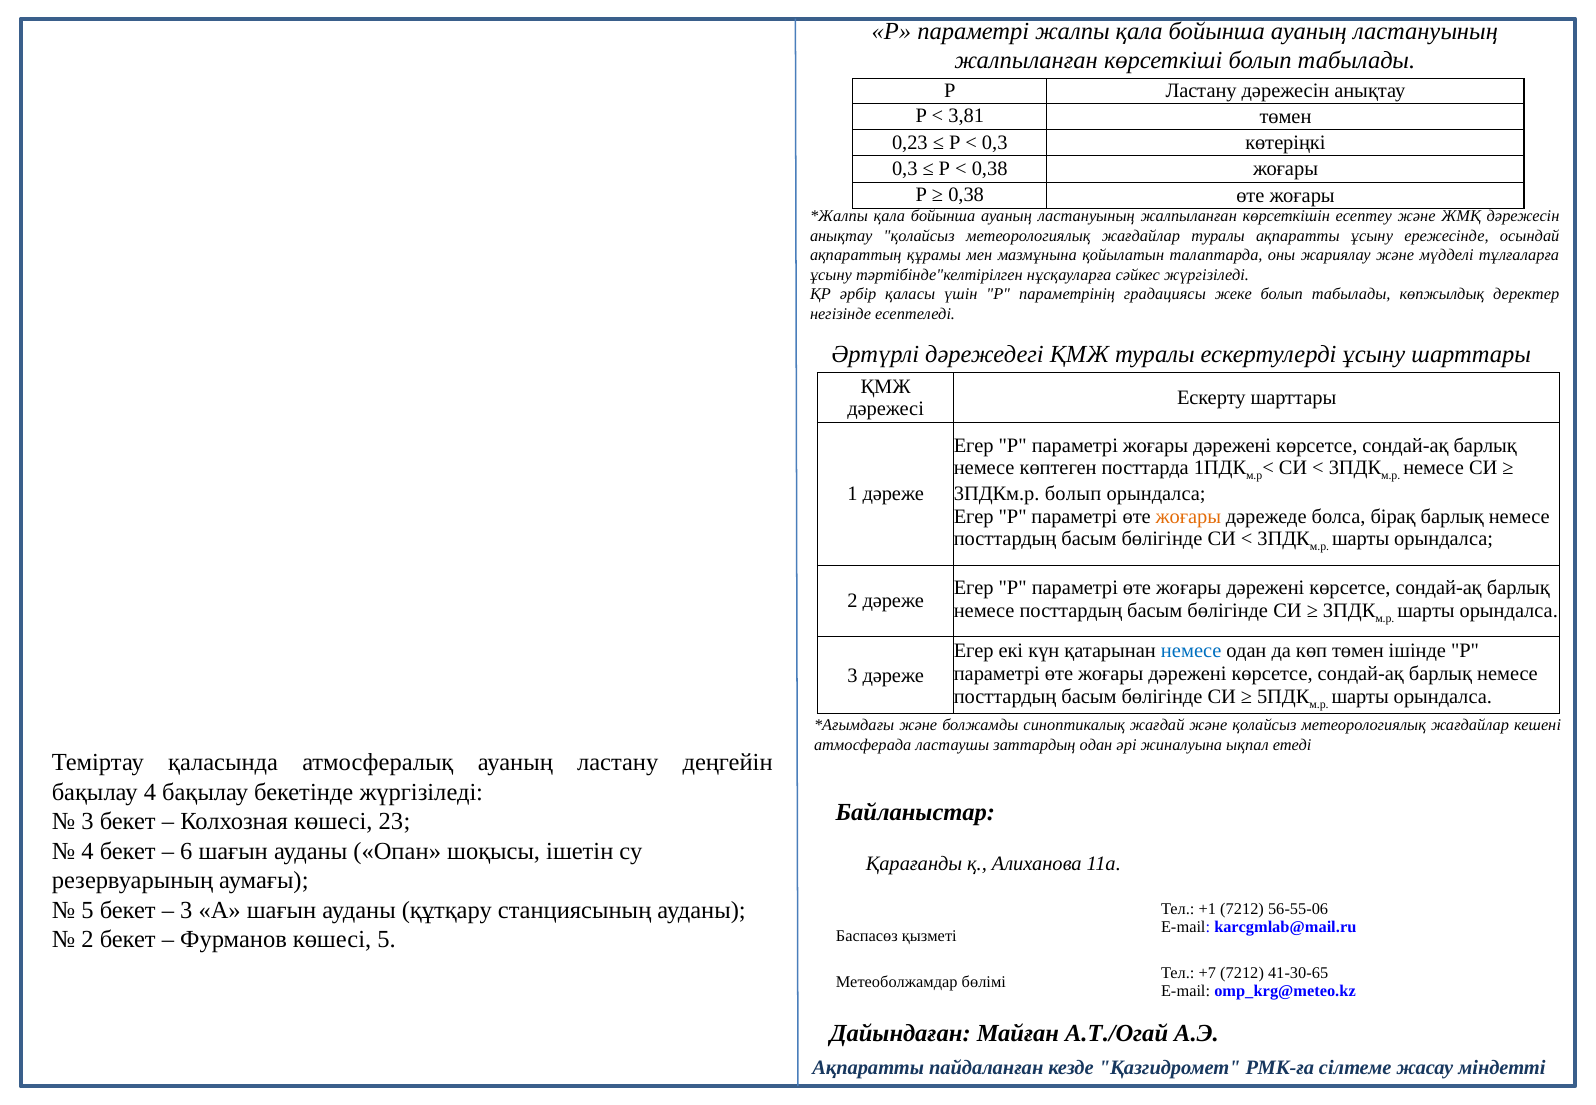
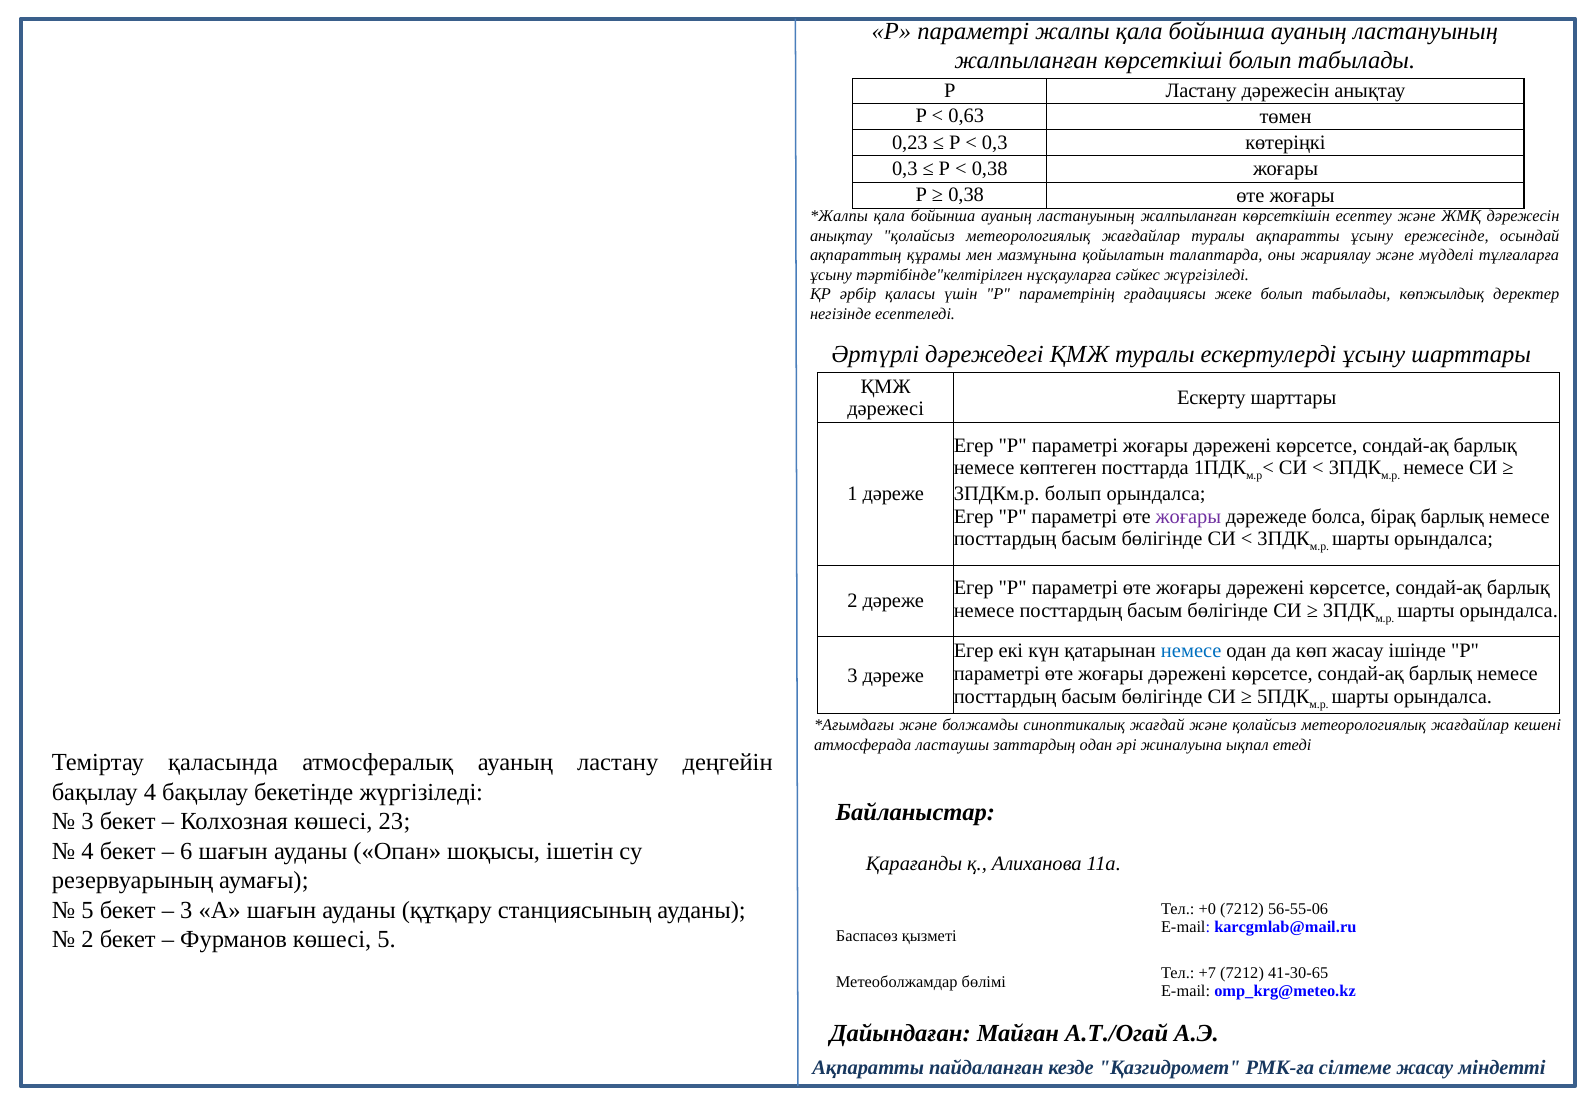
3,81: 3,81 -> 0,63
жоғары at (1188, 516) colour: orange -> purple
көп төмен: төмен -> жасау
+1: +1 -> +0
